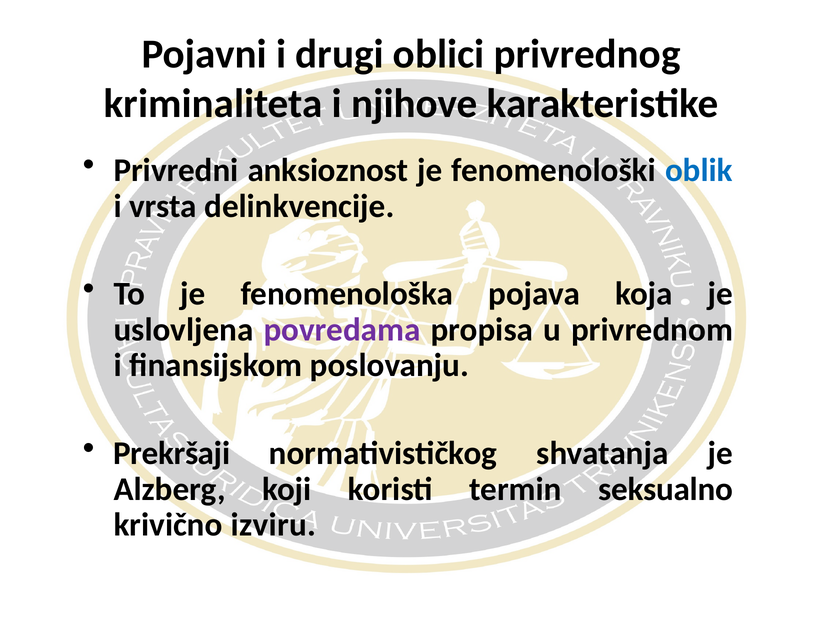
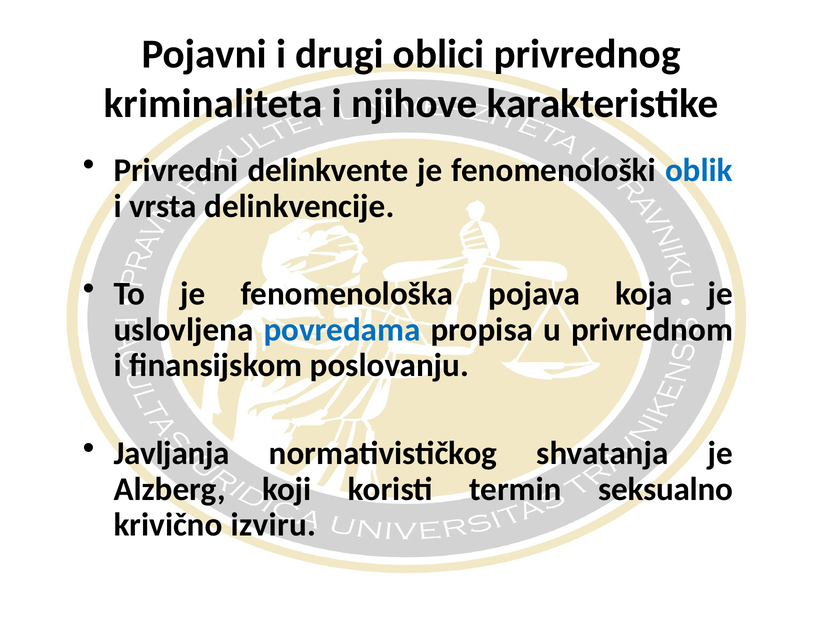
anksioznost: anksioznost -> delinkvente
povredama colour: purple -> blue
Prekršaji: Prekršaji -> Javljanja
